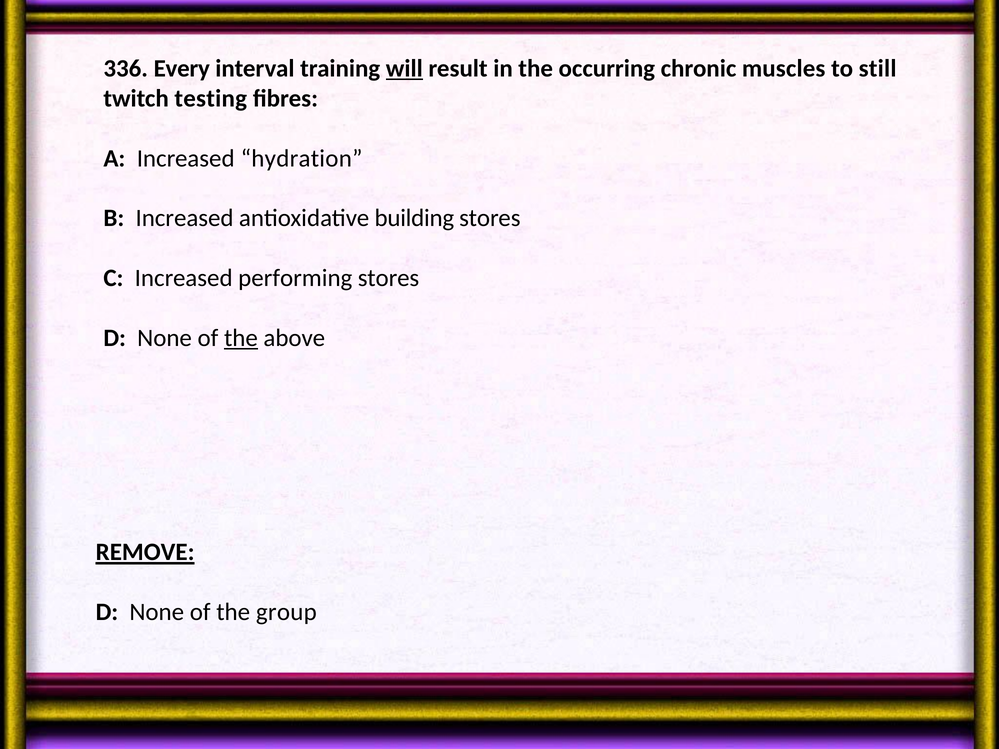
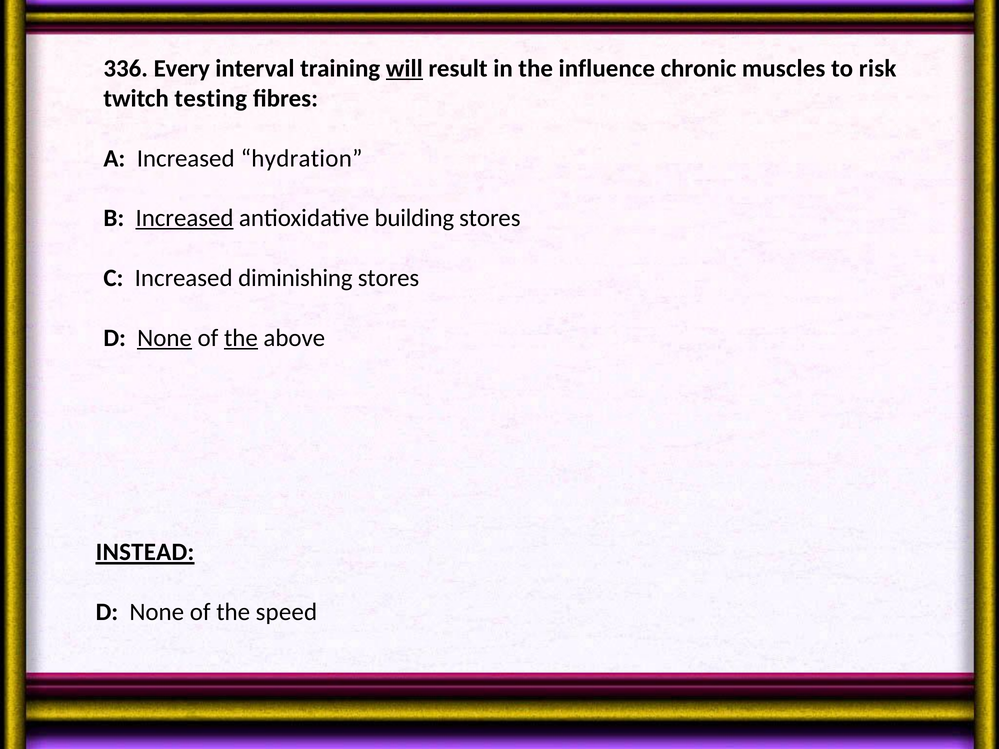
occurring: occurring -> influence
still: still -> risk
Increased at (185, 218) underline: none -> present
performing: performing -> diminishing
None at (165, 338) underline: none -> present
REMOVE: REMOVE -> INSTEAD
group: group -> speed
